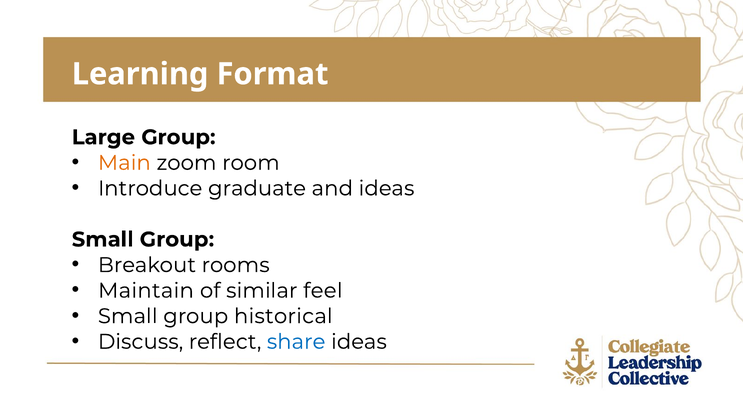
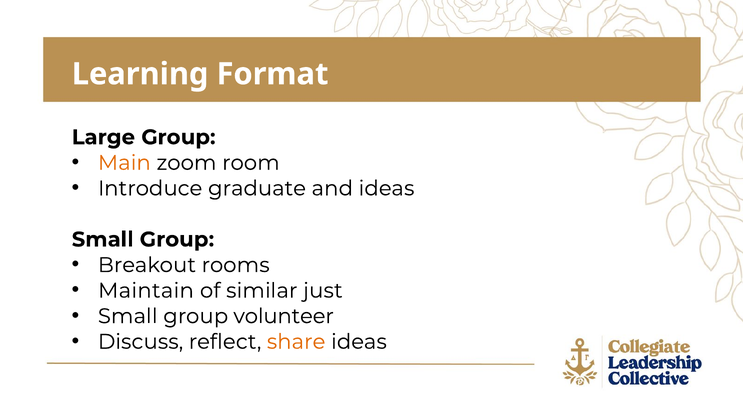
feel: feel -> just
historical: historical -> volunteer
share colour: blue -> orange
